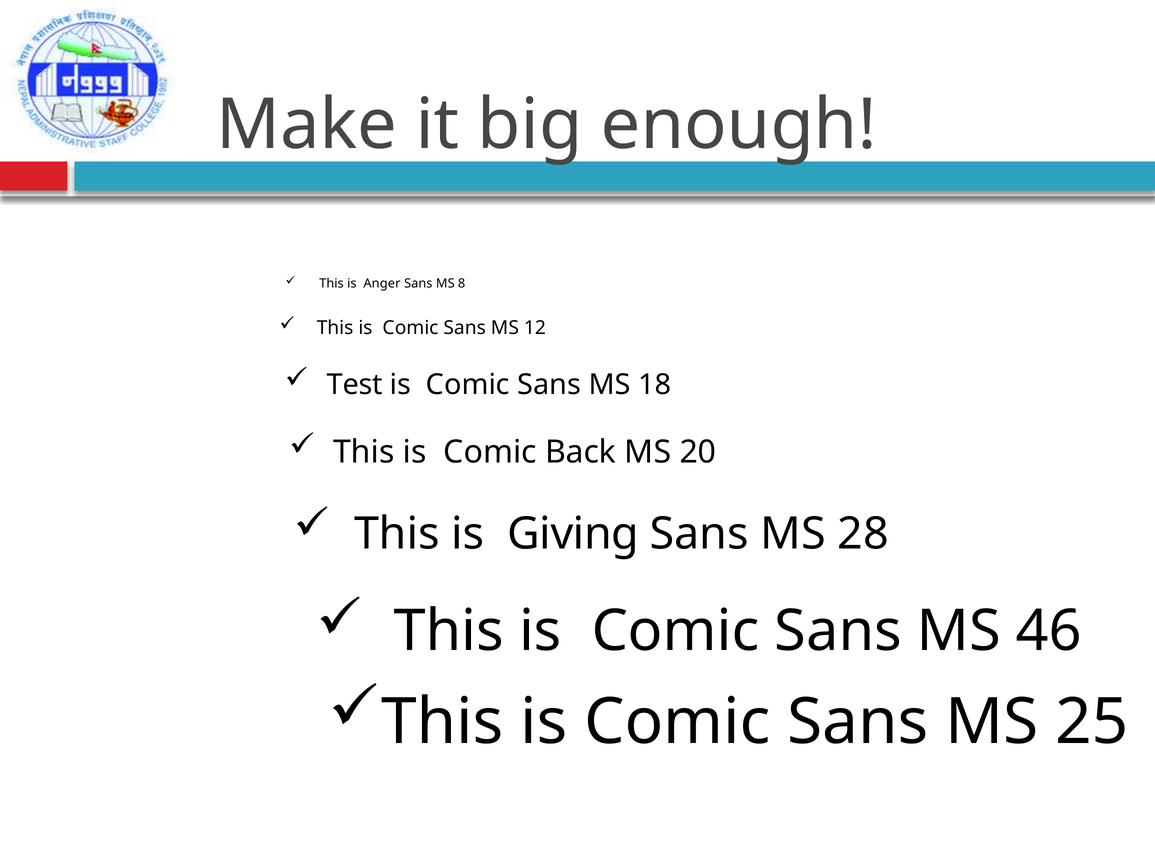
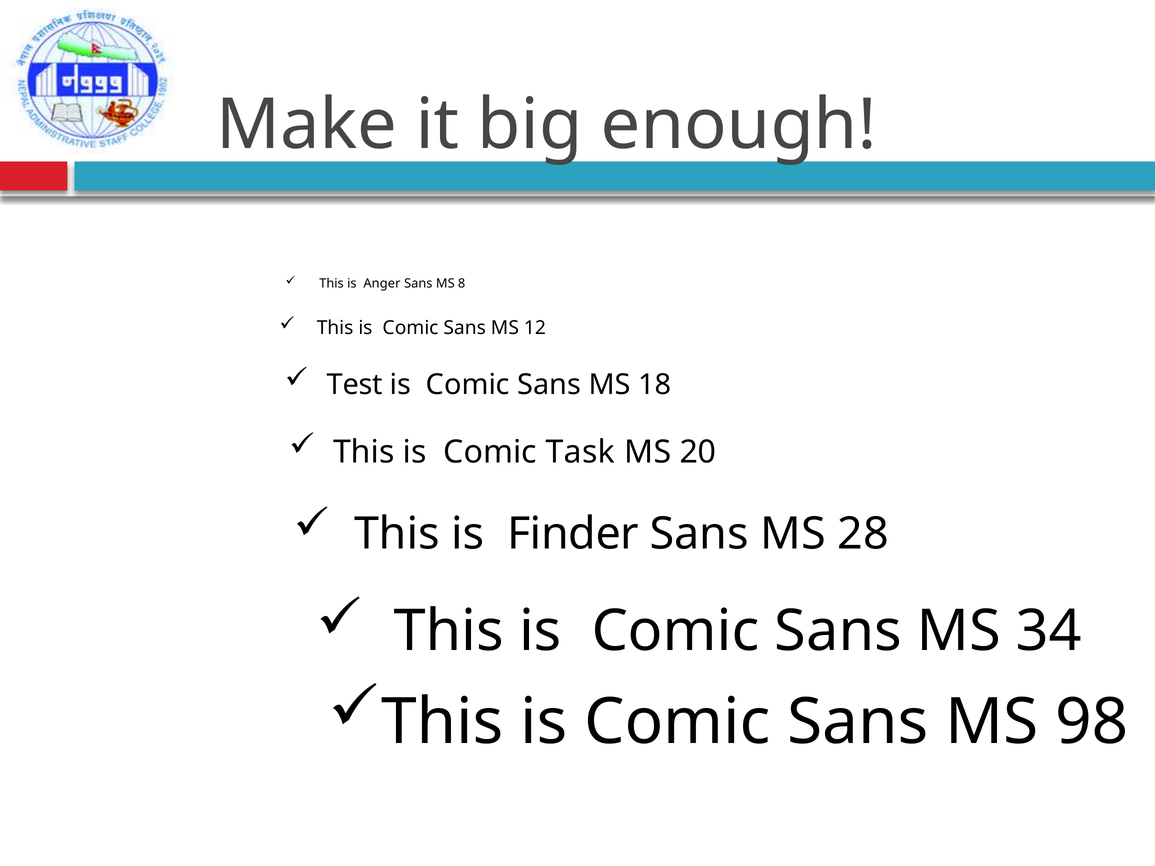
Back: Back -> Task
Giving: Giving -> Finder
46: 46 -> 34
25: 25 -> 98
